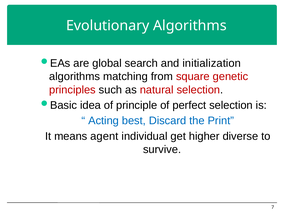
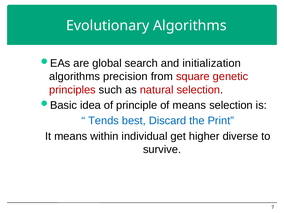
matching: matching -> precision
of perfect: perfect -> means
Acting: Acting -> Tends
agent: agent -> within
